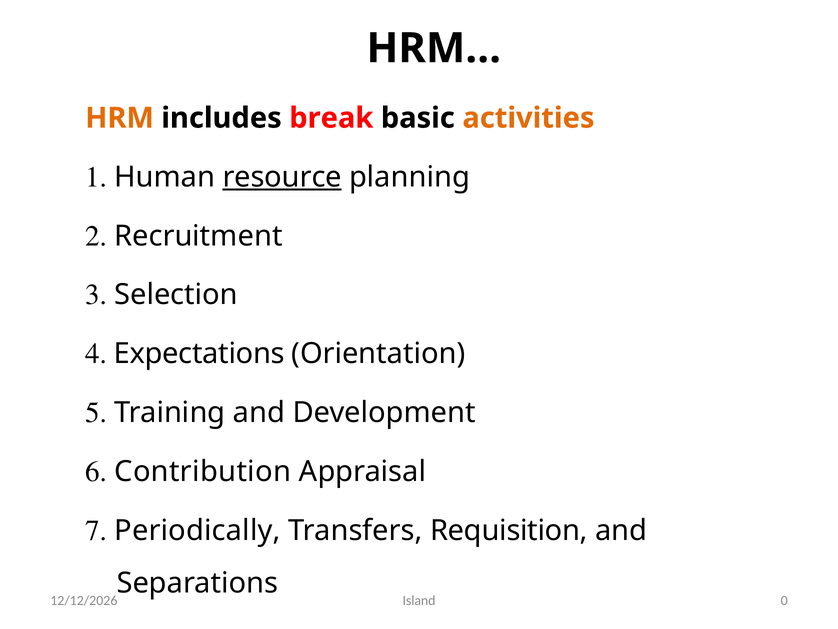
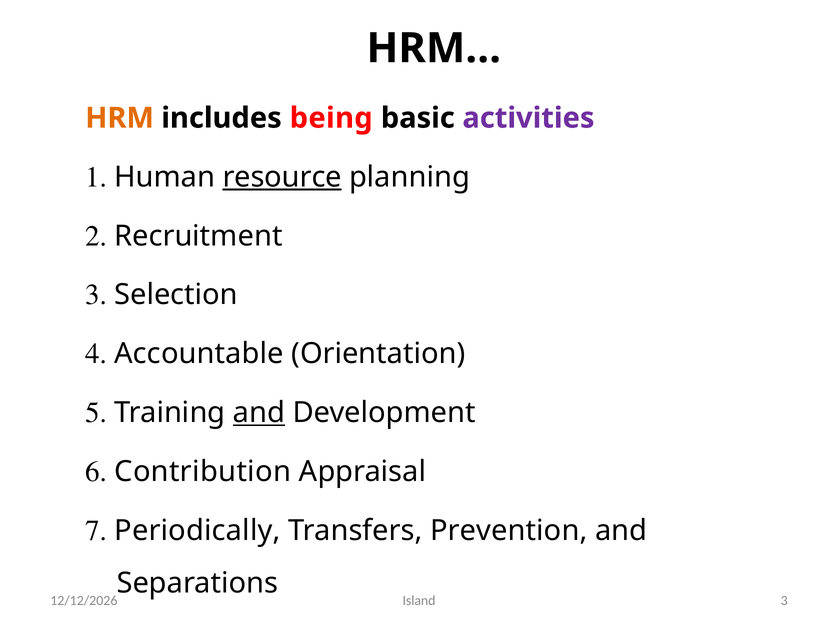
break: break -> being
activities colour: orange -> purple
Expectations: Expectations -> Accountable
and at (259, 412) underline: none -> present
Requisition: Requisition -> Prevention
Separations 0: 0 -> 3
